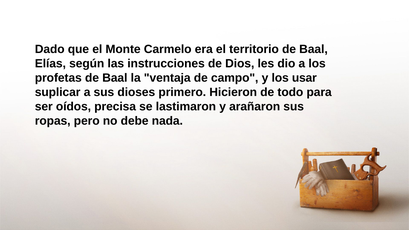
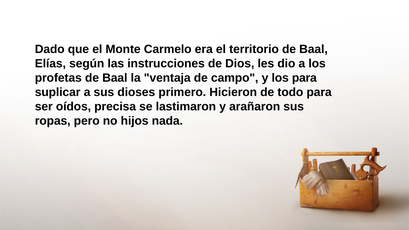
los usar: usar -> para
debe: debe -> hijos
